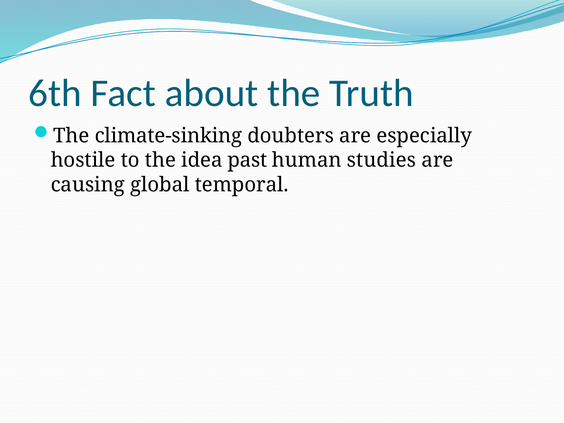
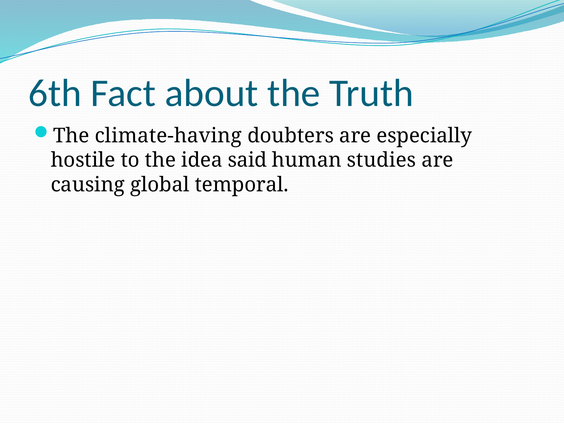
climate-sinking: climate-sinking -> climate-having
past: past -> said
